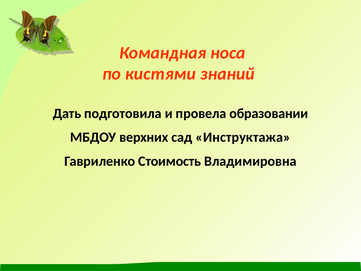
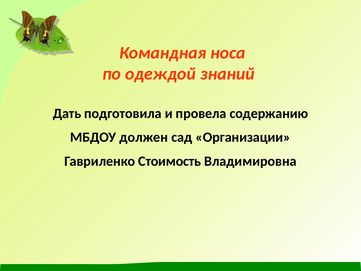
кистями: кистями -> одеждой
образовании: образовании -> содержанию
верхних: верхних -> должен
Инструктажа: Инструктажа -> Организации
